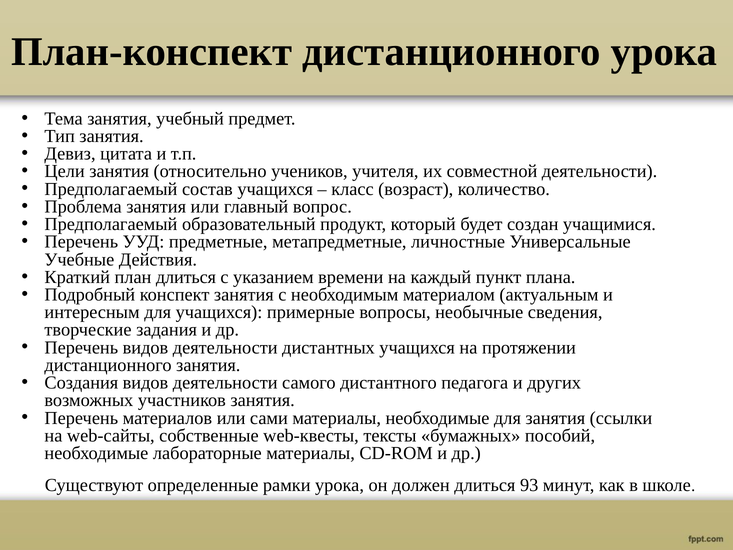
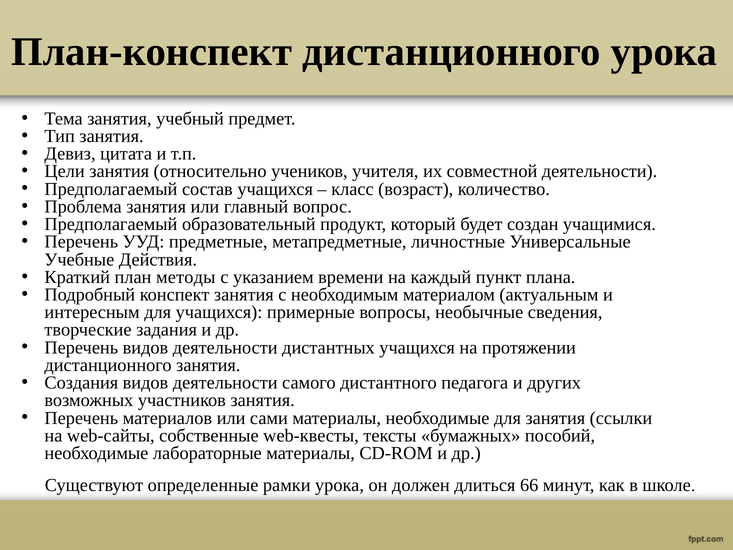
план длиться: длиться -> методы
93: 93 -> 66
